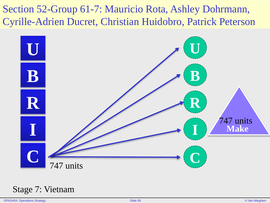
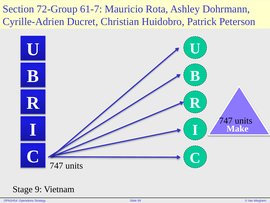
52-Group: 52-Group -> 72-Group
7: 7 -> 9
